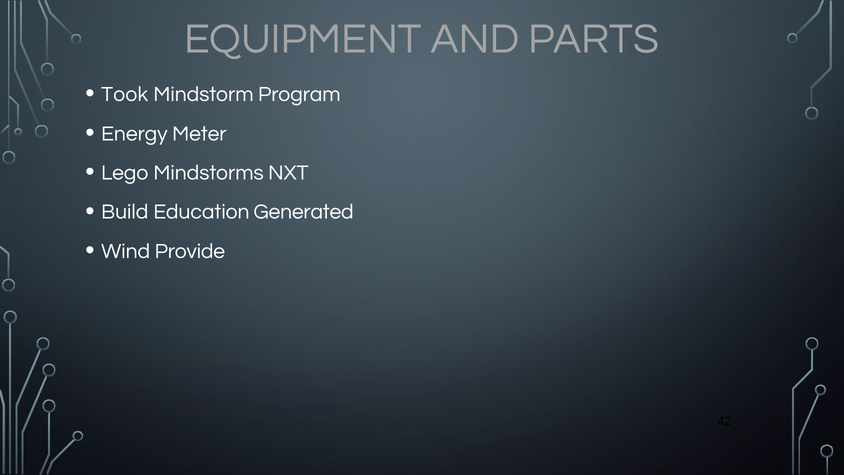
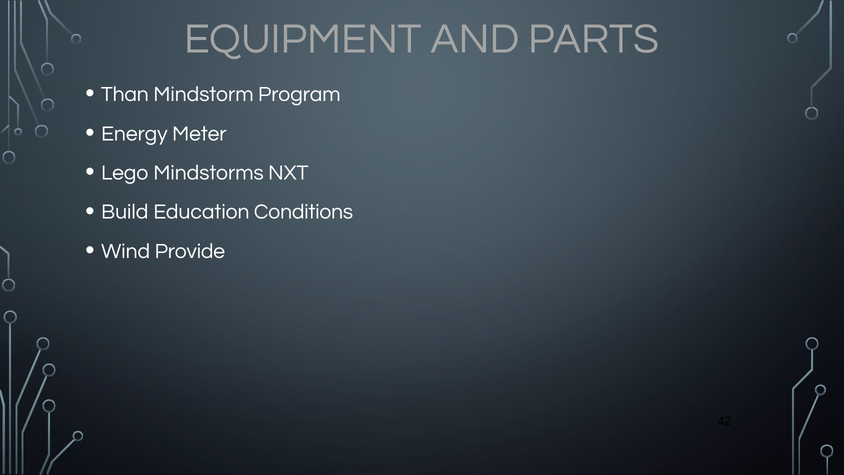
Took: Took -> Than
Generated: Generated -> Conditions
